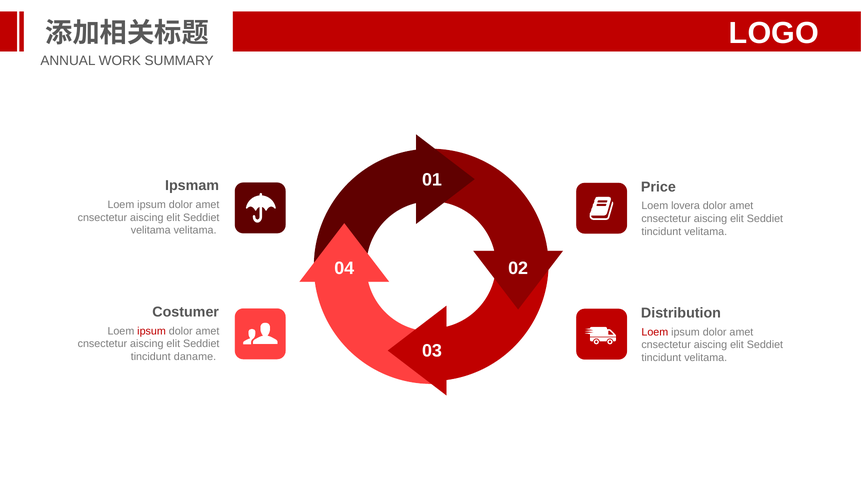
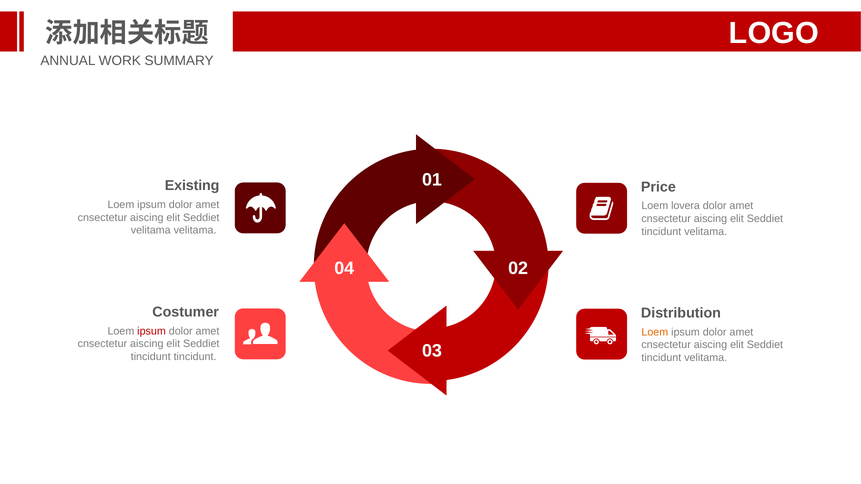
Ipsmam: Ipsmam -> Existing
Loem at (655, 332) colour: red -> orange
tincidunt daname: daname -> tincidunt
